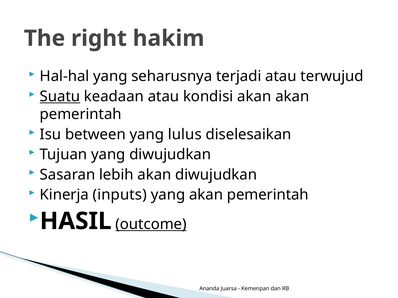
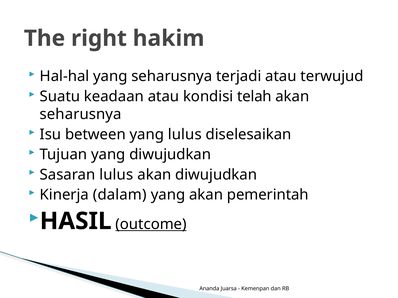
Suatu underline: present -> none
kondisi akan: akan -> telah
pemerintah at (81, 115): pemerintah -> seharusnya
Sasaran lebih: lebih -> lulus
inputs: inputs -> dalam
